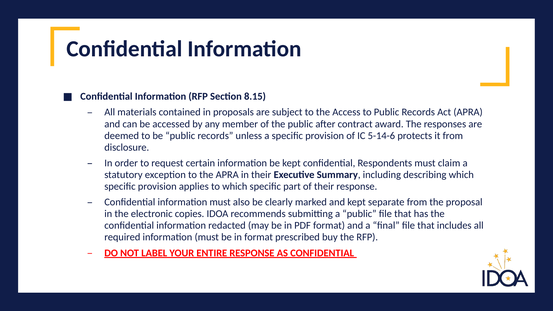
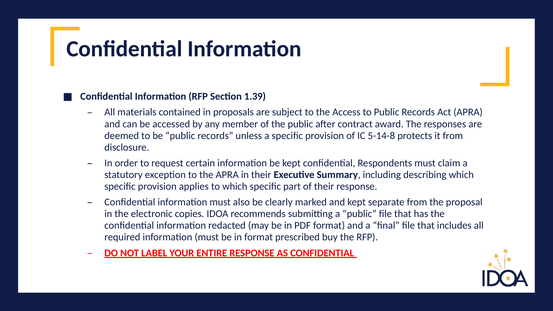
8.15: 8.15 -> 1.39
5-14-6: 5-14-6 -> 5-14-8
